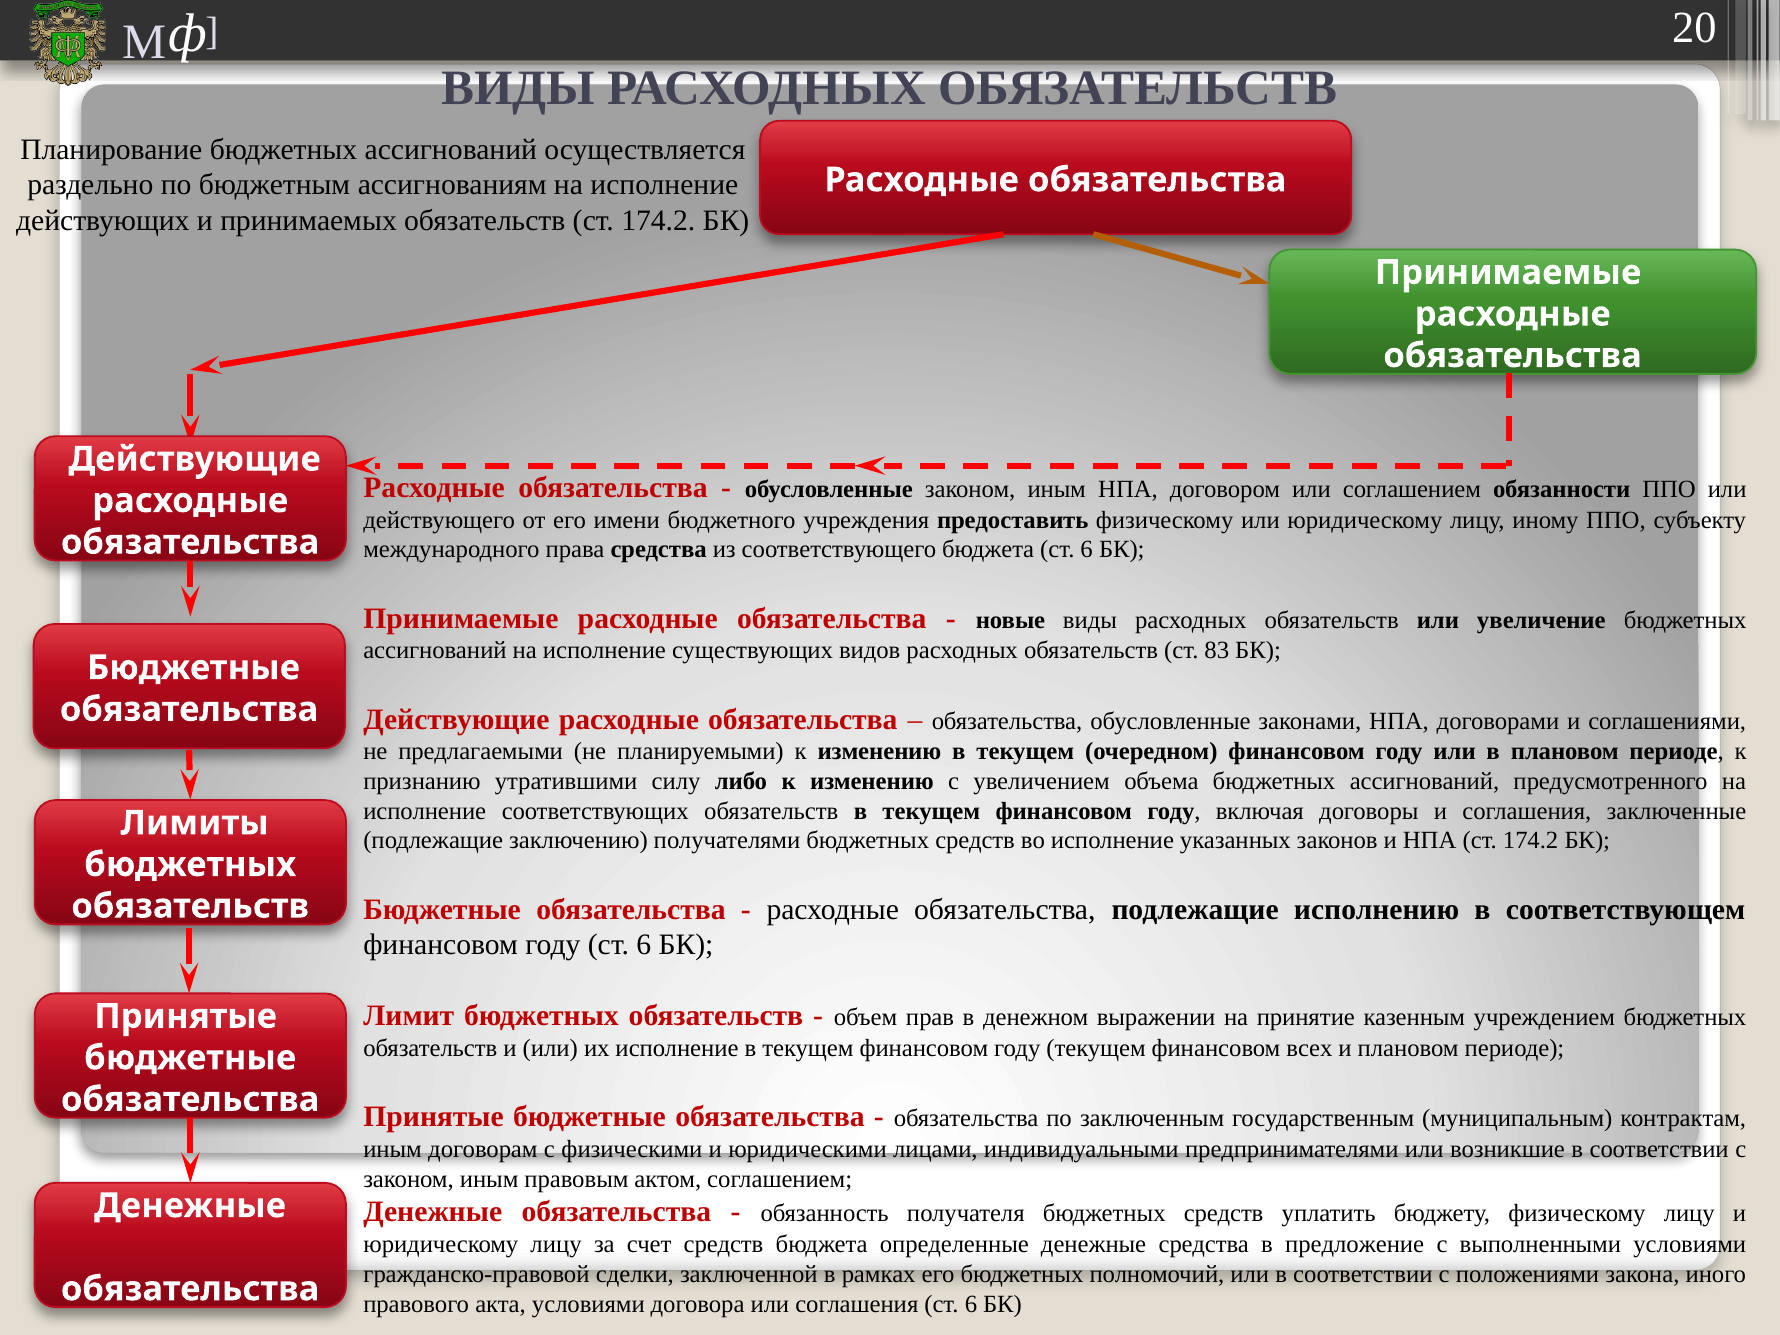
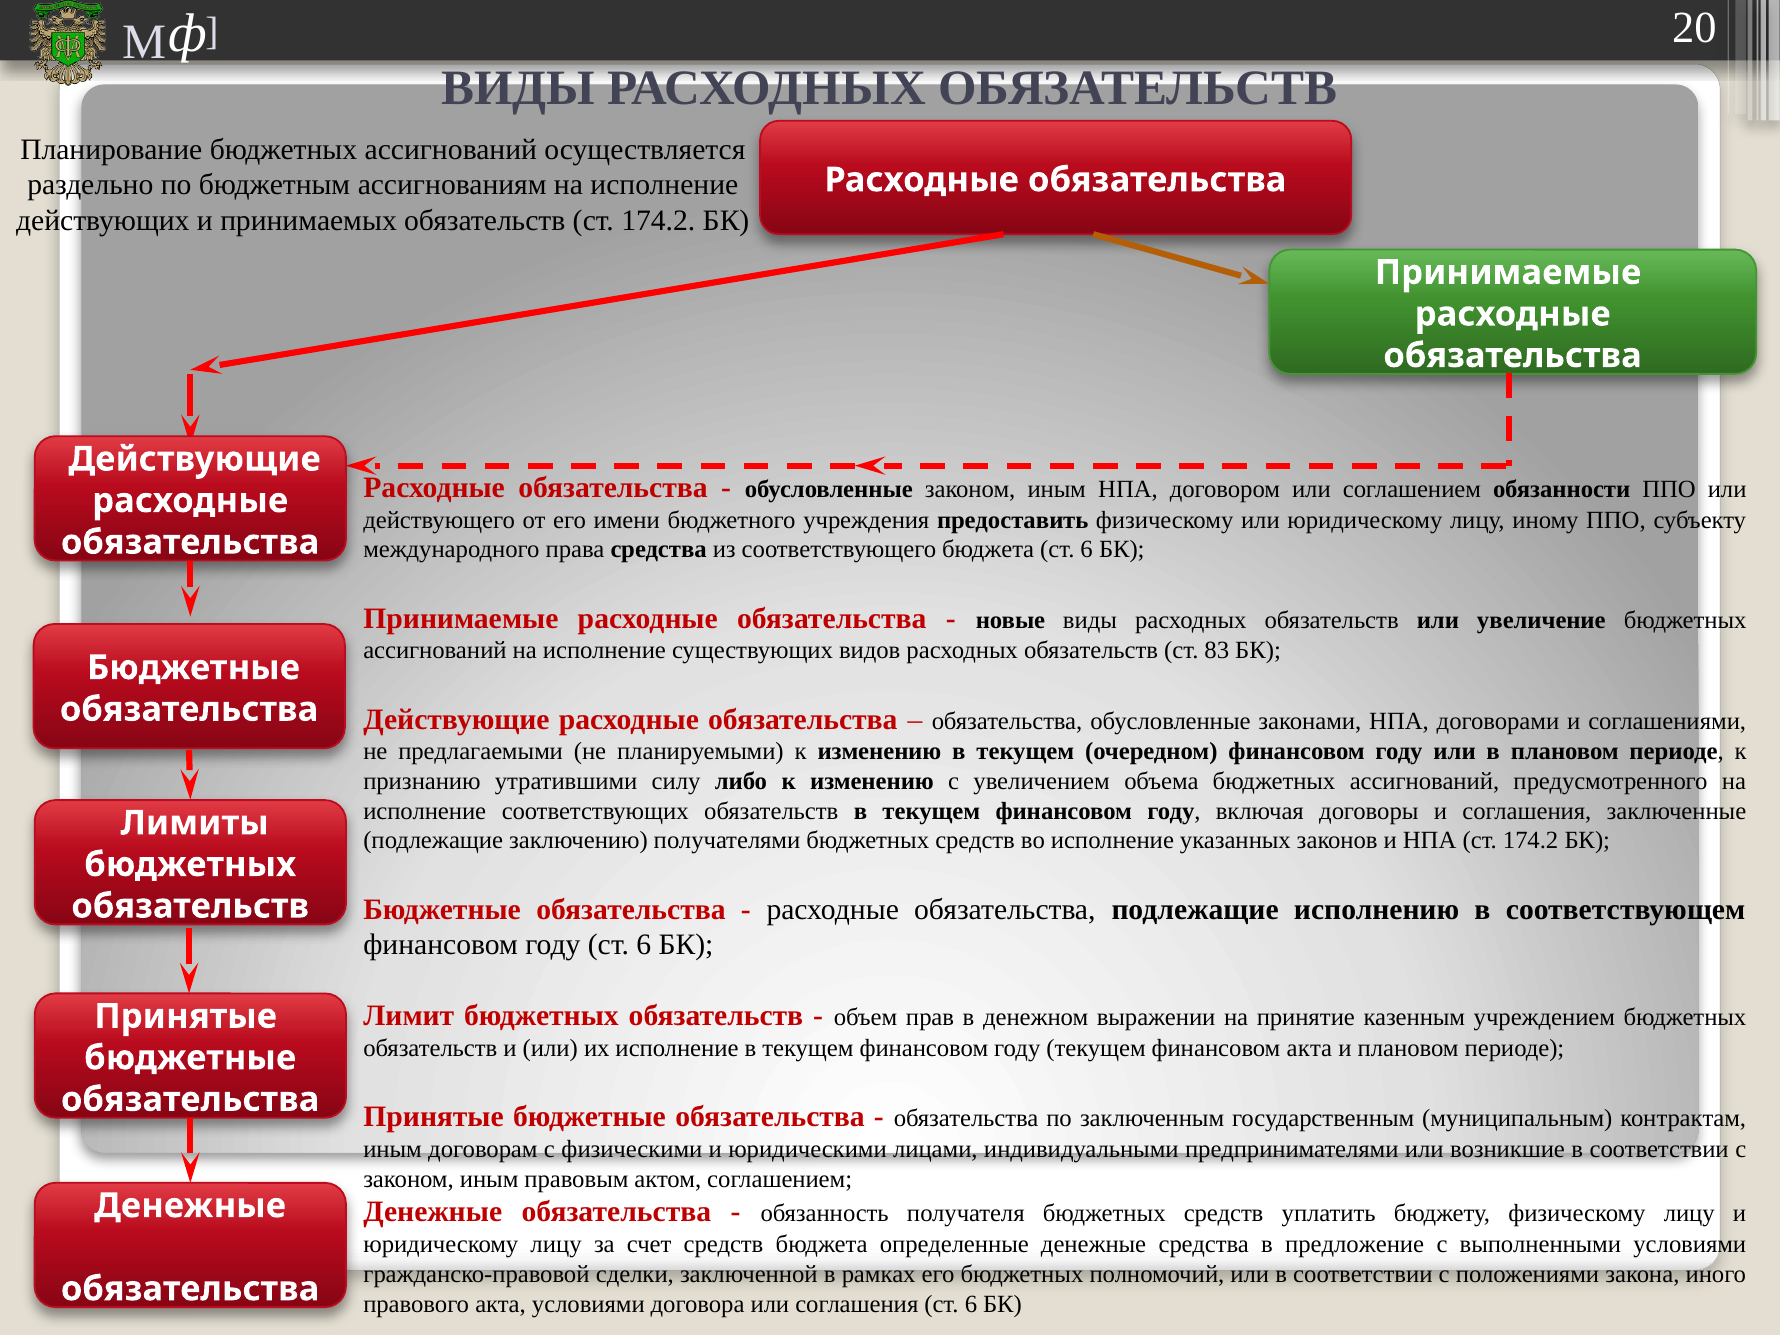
финансовом всех: всех -> акта
